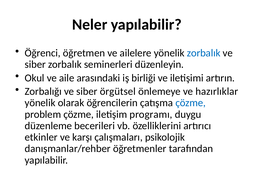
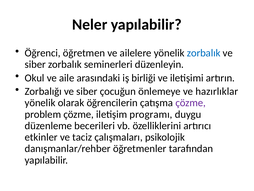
örgütsel: örgütsel -> çocuğun
çözme at (191, 103) colour: blue -> purple
karşı: karşı -> taciz
